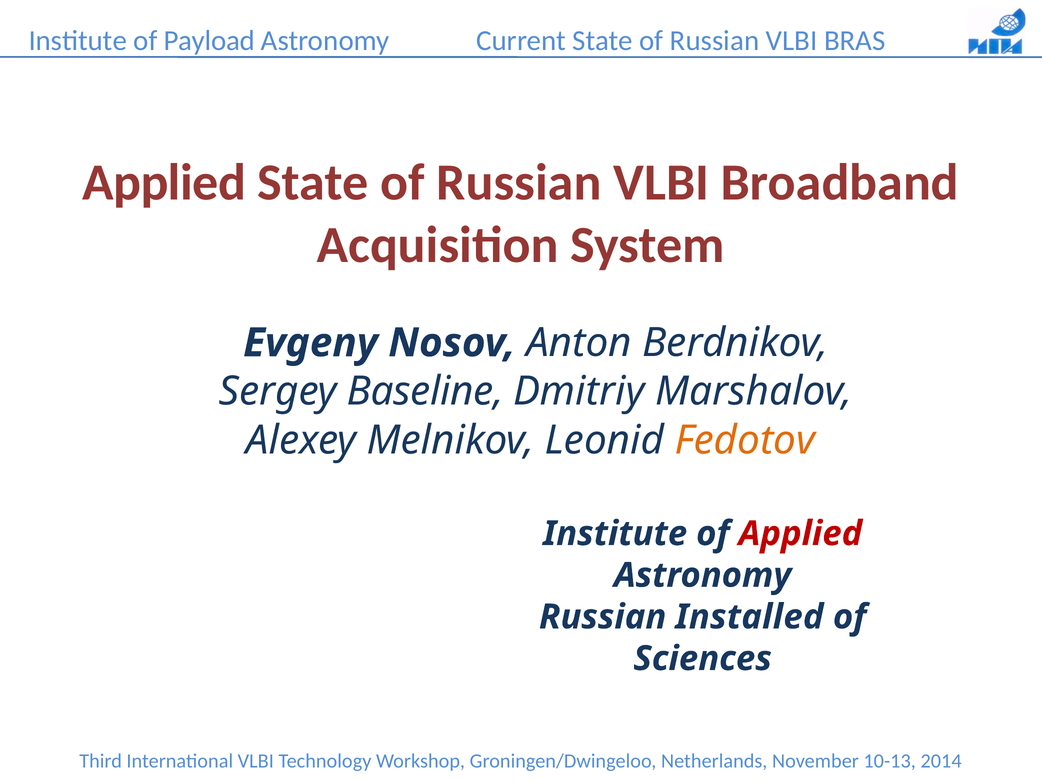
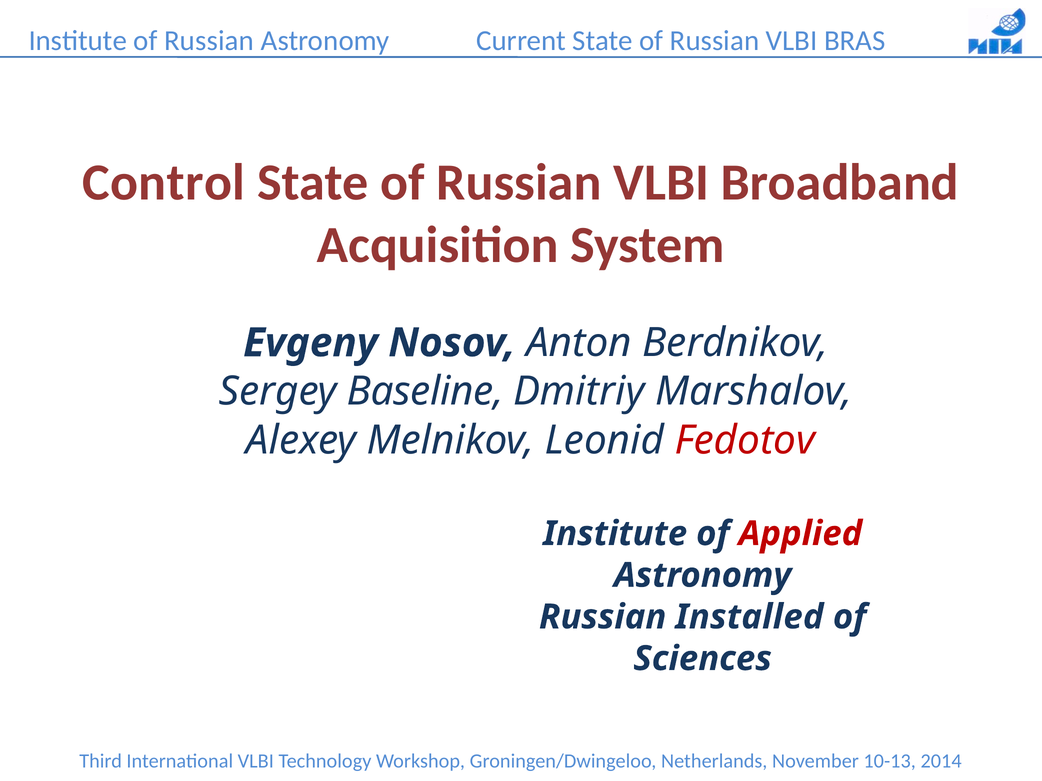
Institute of Payload: Payload -> Russian
Applied at (164, 183): Applied -> Control
Fedotov colour: orange -> red
